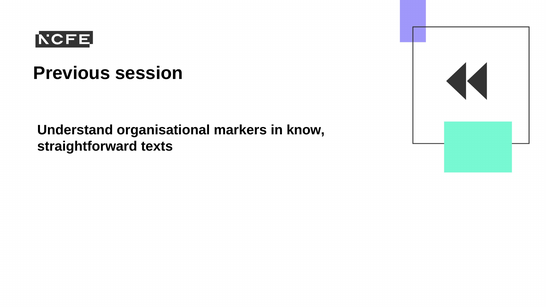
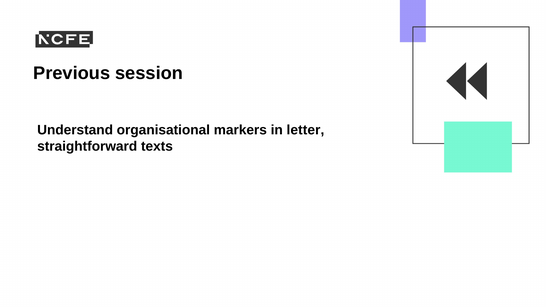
know: know -> letter
